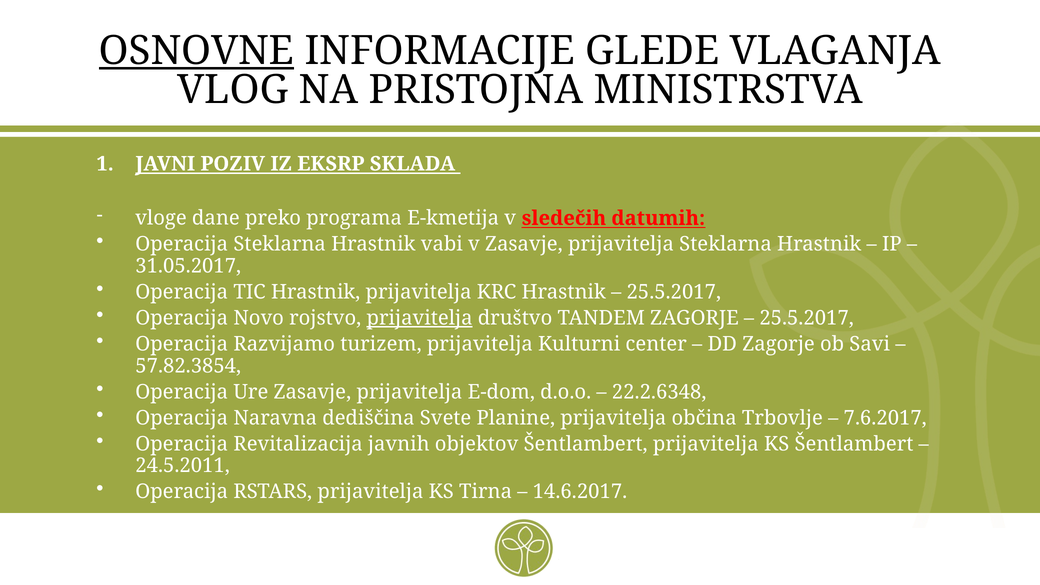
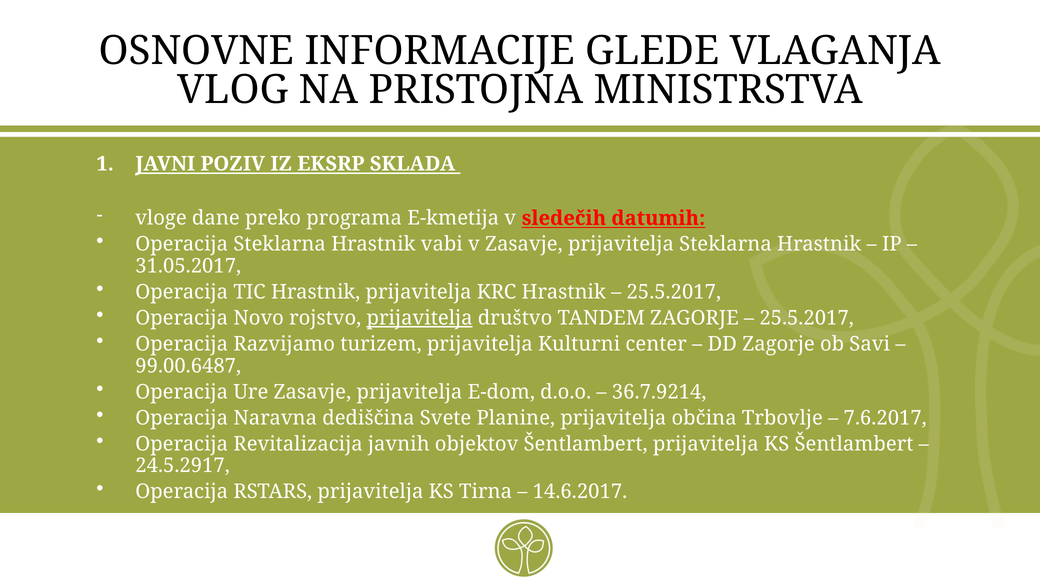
OSNOVNE underline: present -> none
57.82.3854: 57.82.3854 -> 99.00.6487
22.2.6348: 22.2.6348 -> 36.7.9214
24.5.2011: 24.5.2011 -> 24.5.2917
